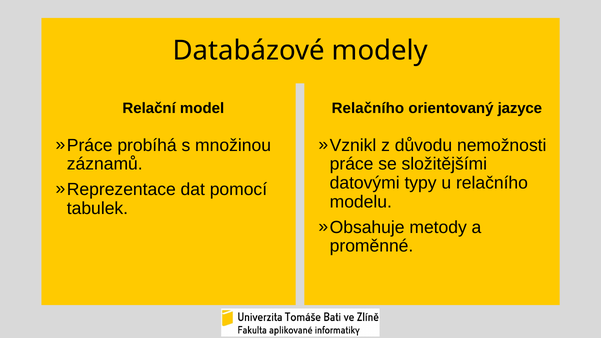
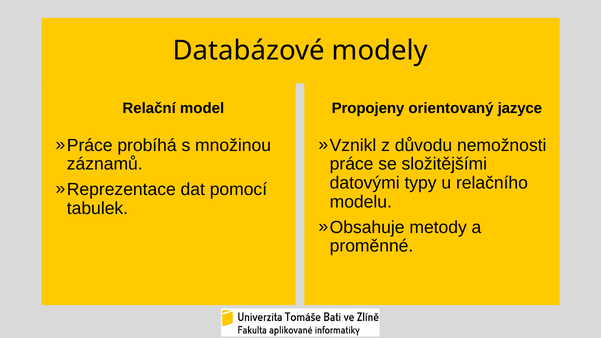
Relačního at (368, 108): Relačního -> Propojeny
